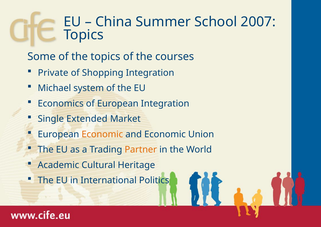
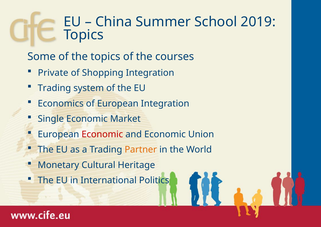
2007: 2007 -> 2019
Michael at (54, 88): Michael -> Trading
Single Extended: Extended -> Economic
Economic at (102, 134) colour: orange -> red
Academic: Academic -> Monetary
